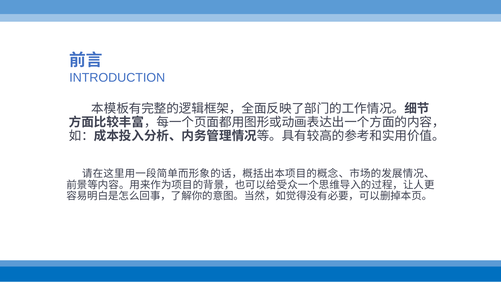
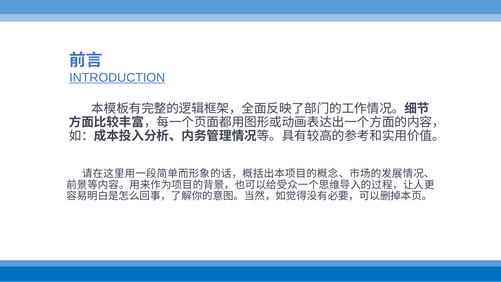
INTRODUCTION underline: none -> present
